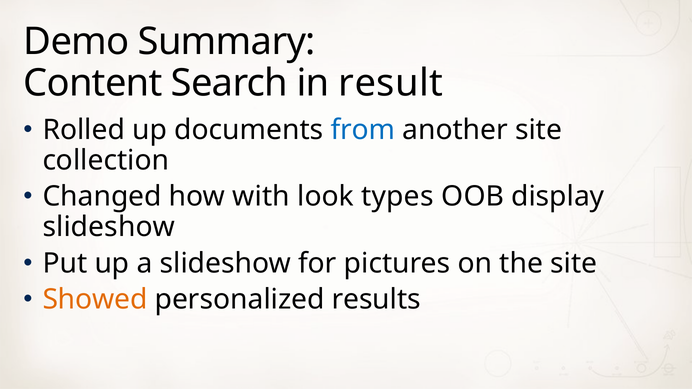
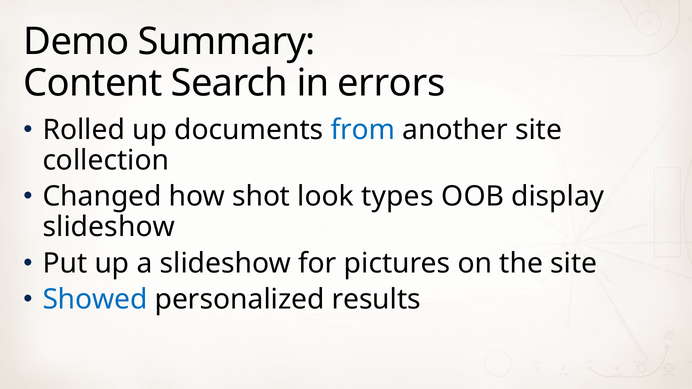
result: result -> errors
with: with -> shot
Showed colour: orange -> blue
